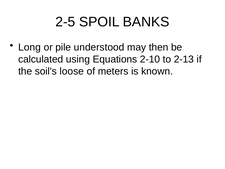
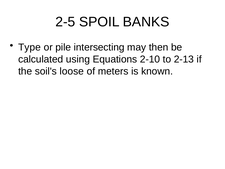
Long: Long -> Type
understood: understood -> intersecting
